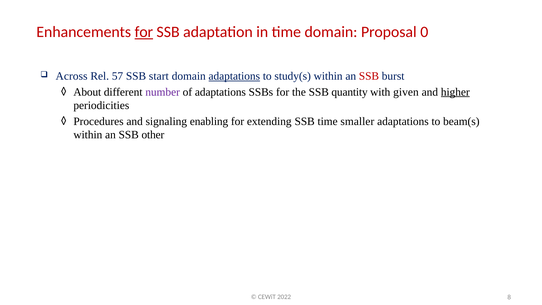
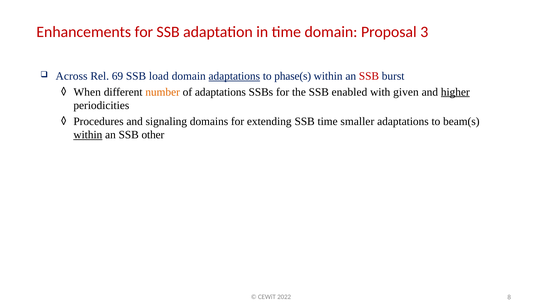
for at (144, 32) underline: present -> none
0: 0 -> 3
57: 57 -> 69
start: start -> load
study(s: study(s -> phase(s
About: About -> When
number colour: purple -> orange
quantity: quantity -> enabled
enabling: enabling -> domains
within at (88, 135) underline: none -> present
